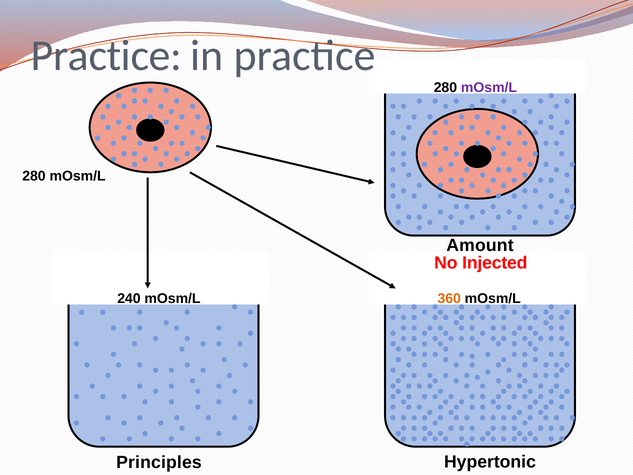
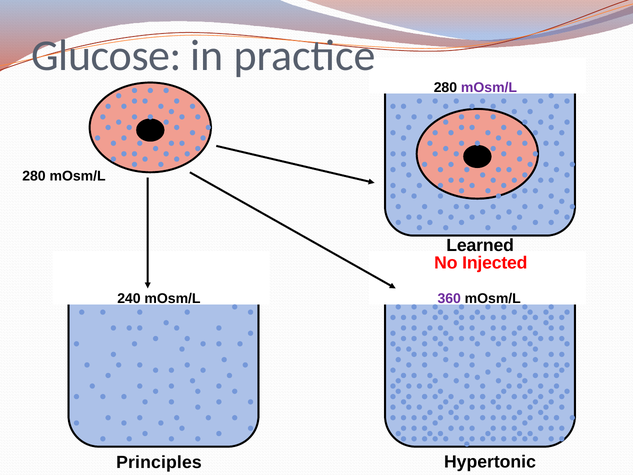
Practice at (106, 56): Practice -> Glucose
Amount: Amount -> Learned
360 colour: orange -> purple
